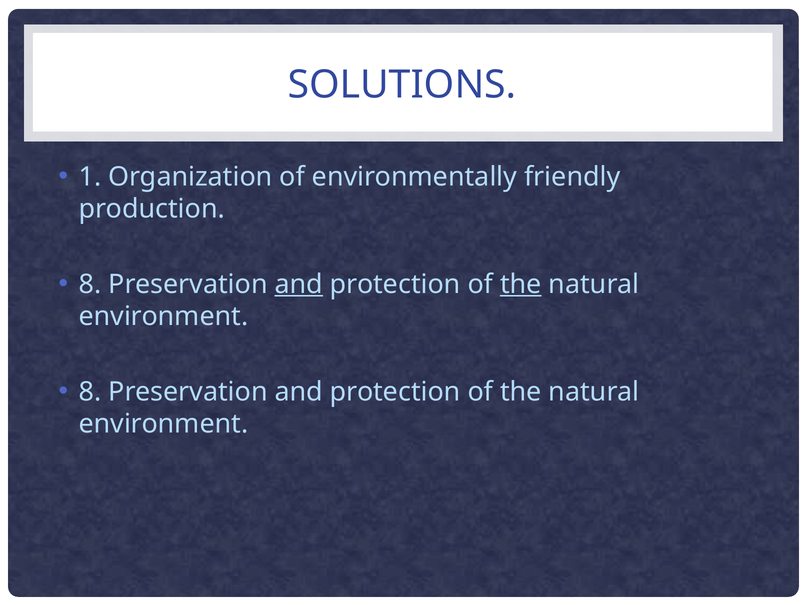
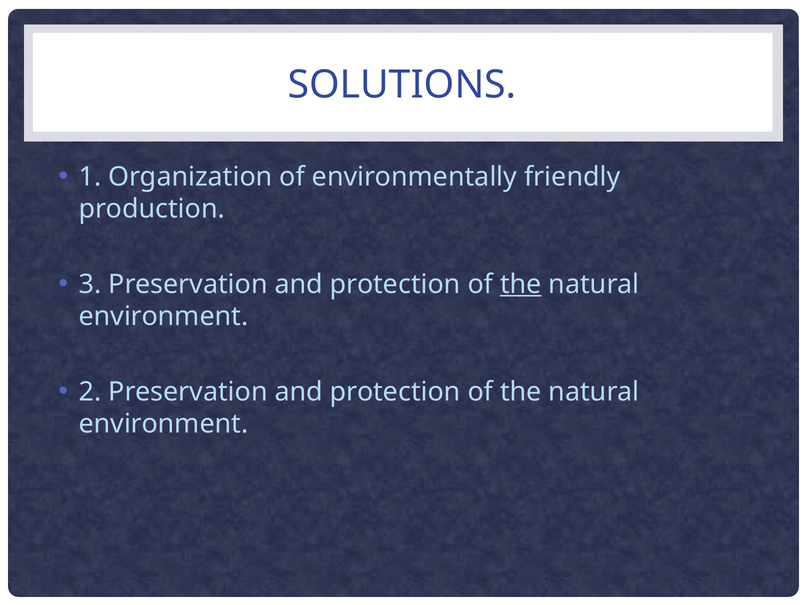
8 at (90, 284): 8 -> 3
and at (299, 284) underline: present -> none
8 at (90, 392): 8 -> 2
